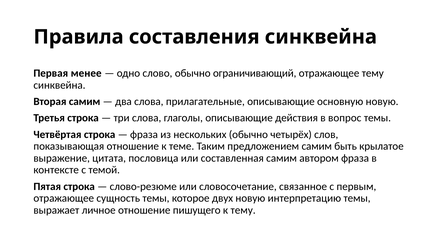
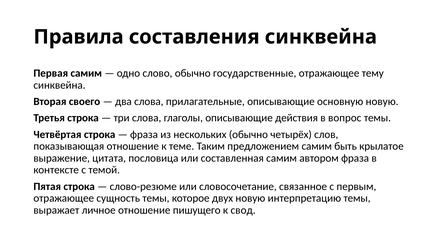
Первая менее: менее -> самим
ограничивающий: ограничивающий -> государственные
Вторая самим: самим -> своего
к тему: тему -> свод
